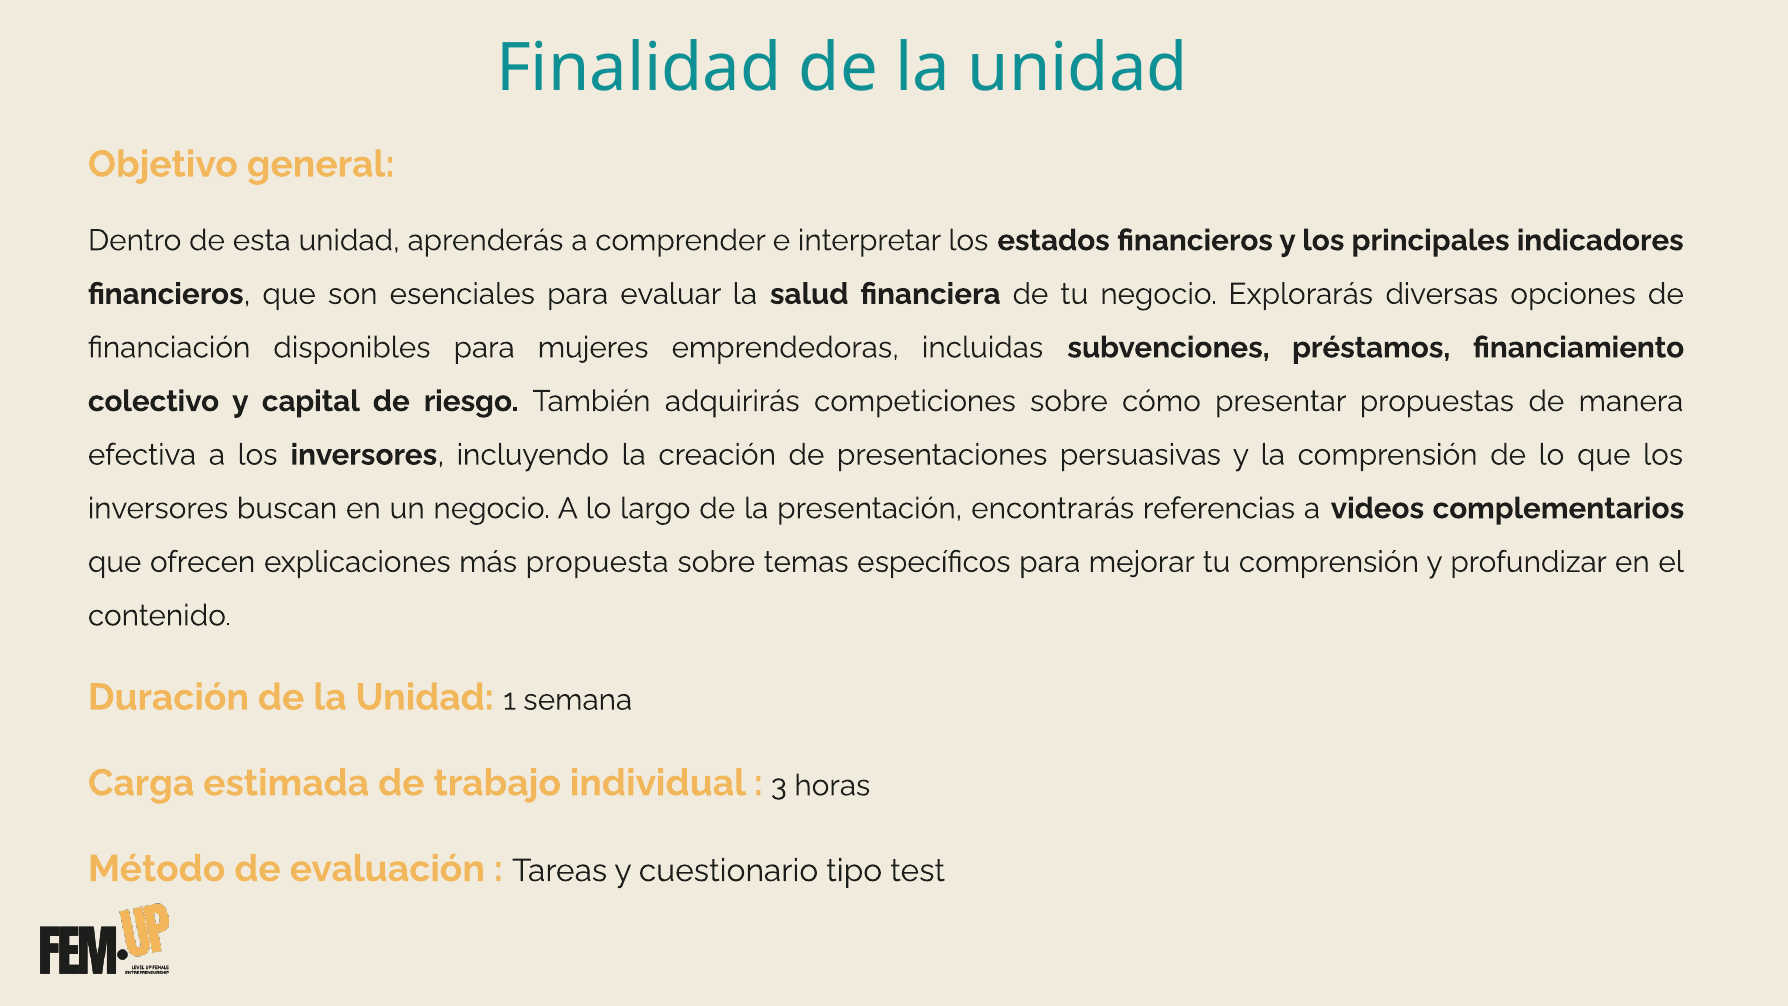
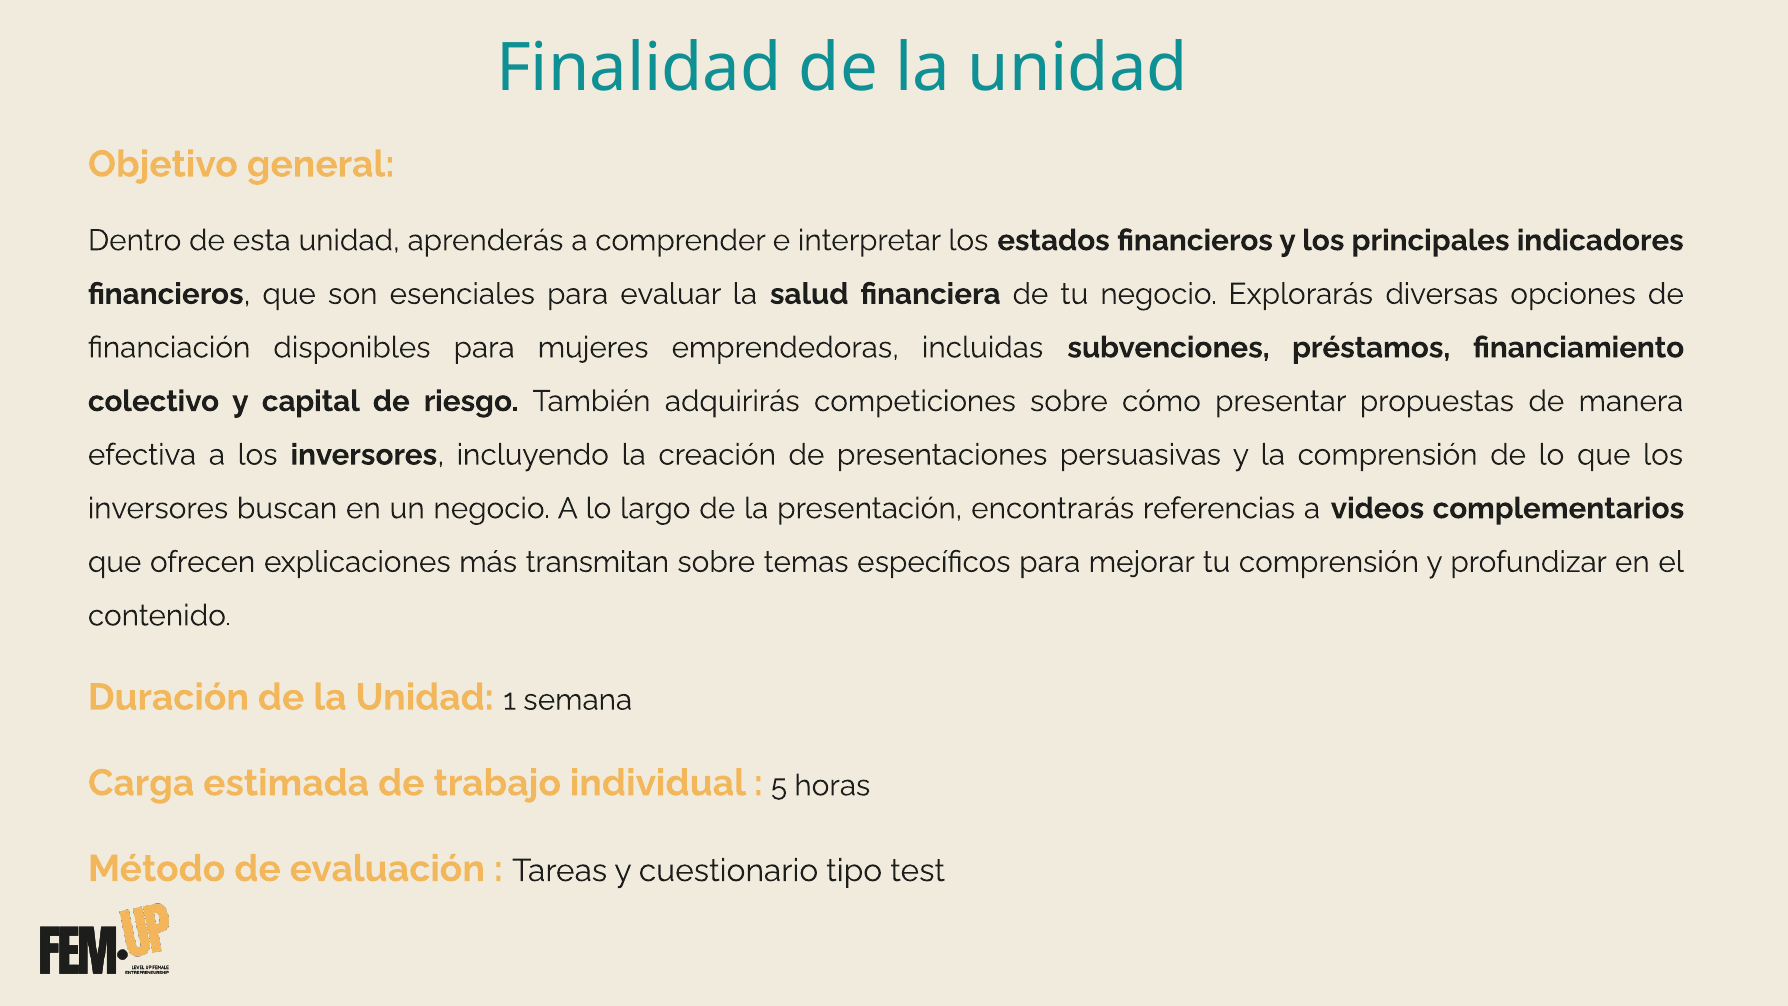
propuesta: propuesta -> transmitan
3: 3 -> 5
